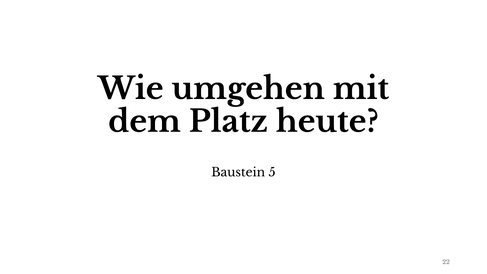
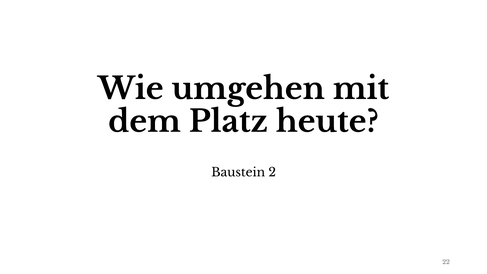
5: 5 -> 2
